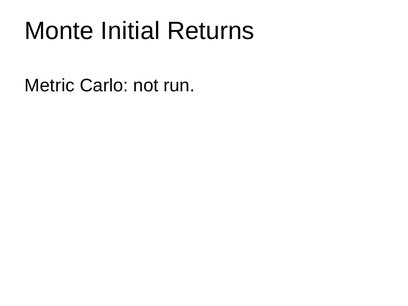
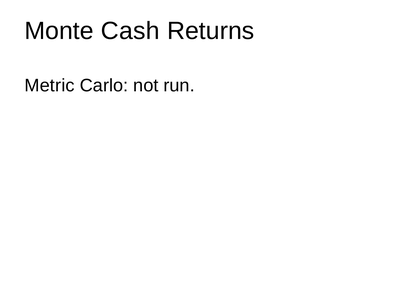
Initial: Initial -> Cash
